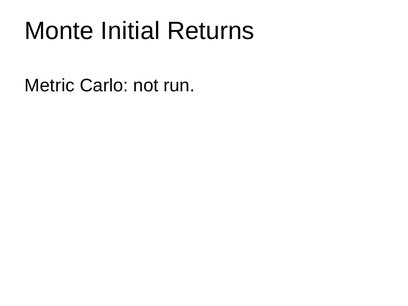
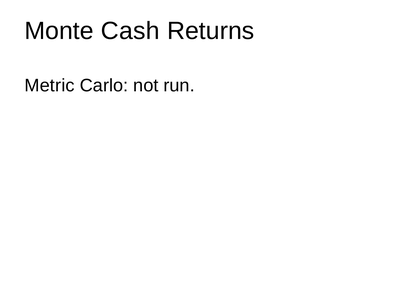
Initial: Initial -> Cash
